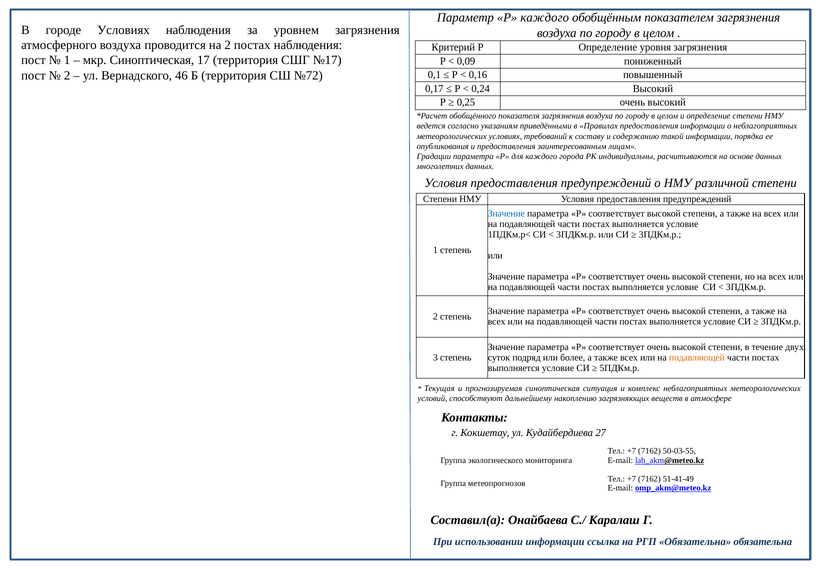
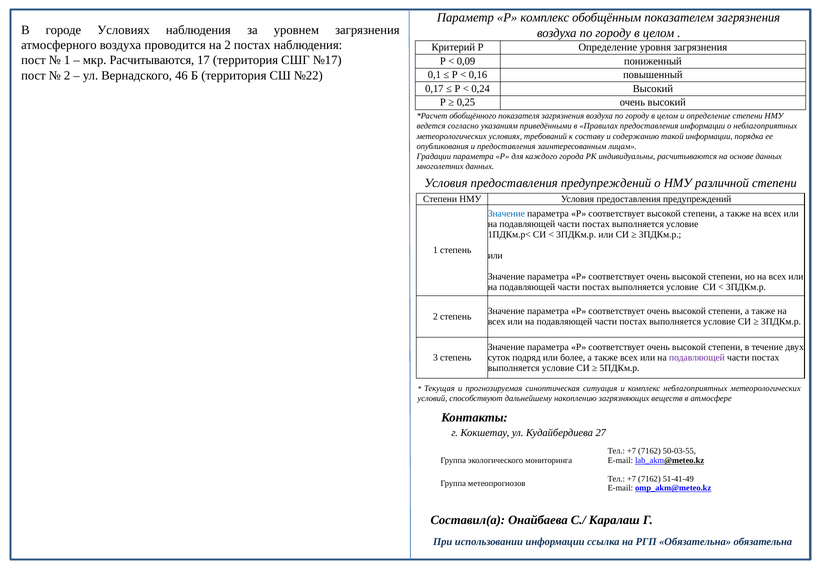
Р каждого: каждого -> комплекс
мкр Синоптическая: Синоптическая -> Расчитываются
№72: №72 -> №22
подавляющей at (697, 357) colour: orange -> purple
